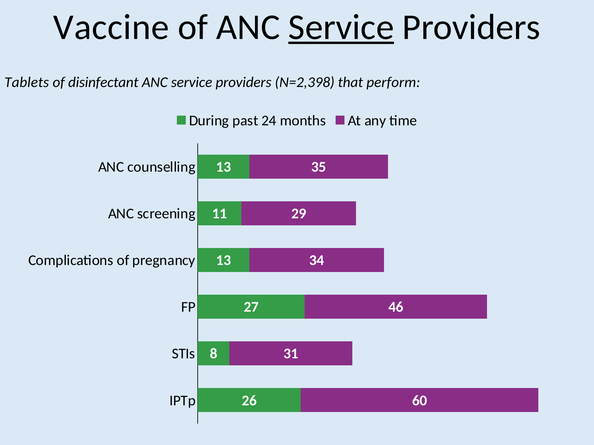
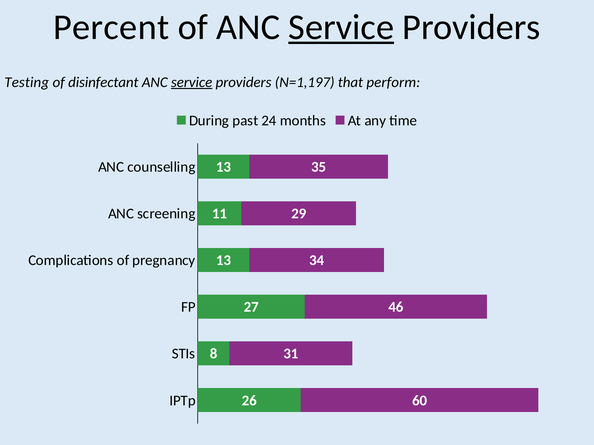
Vaccine: Vaccine -> Percent
Tablets: Tablets -> Testing
service at (192, 82) underline: none -> present
N=2,398: N=2,398 -> N=1,197
